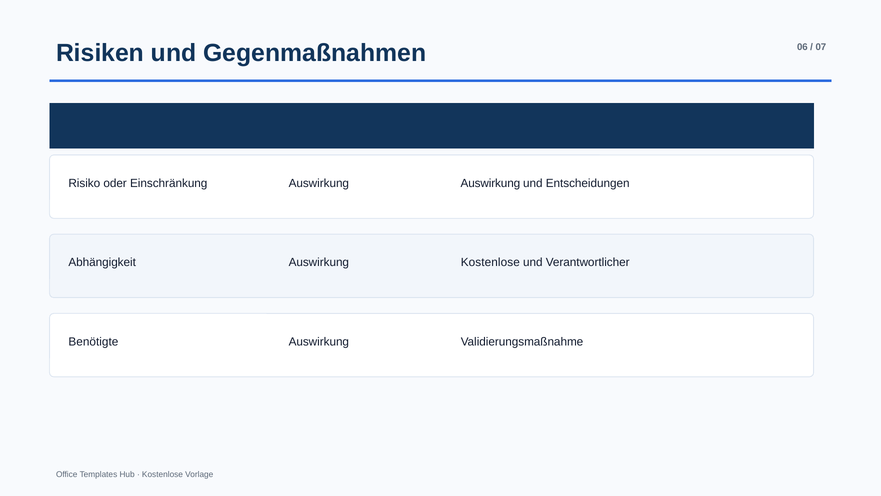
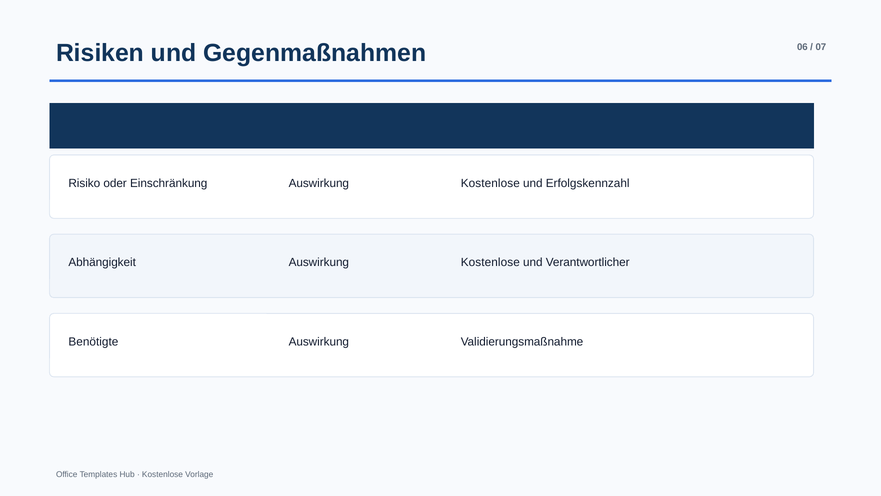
Einschränkung Auswirkung Auswirkung: Auswirkung -> Kostenlose
Entscheidungen: Entscheidungen -> Erfolgskennzahl
